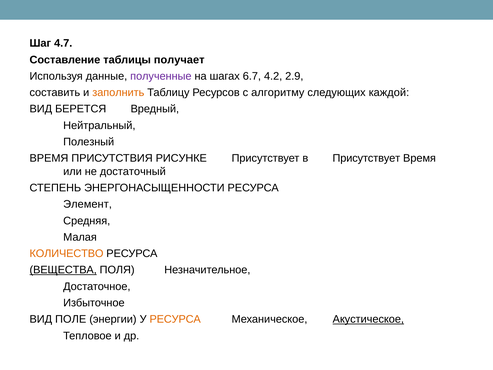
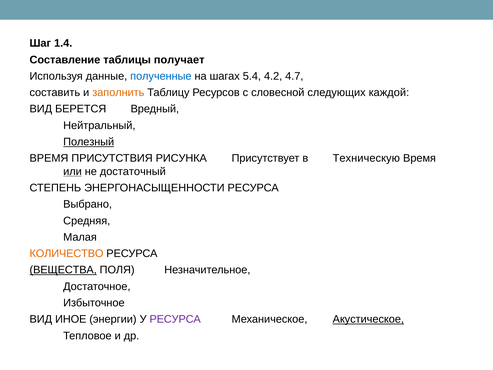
4.7: 4.7 -> 1.4
полученные colour: purple -> blue
6.7: 6.7 -> 5.4
2.9: 2.9 -> 4.7
алгоритму: алгоритму -> словесной
Полезный underline: none -> present
РИСУНКЕ: РИСУНКЕ -> РИСУНКА
в Присутствует: Присутствует -> Техническую
или underline: none -> present
Элемент: Элемент -> Выбрано
ПОЛЕ: ПОЛЕ -> ИНОЕ
РЕСУРСА at (175, 319) colour: orange -> purple
